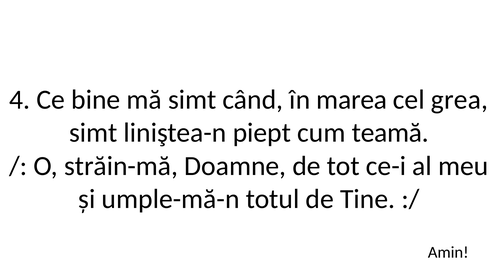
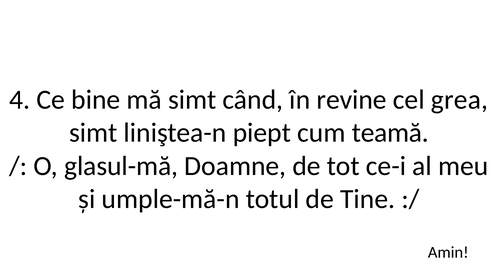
marea: marea -> revine
străin-mă: străin-mă -> glasul-mă
